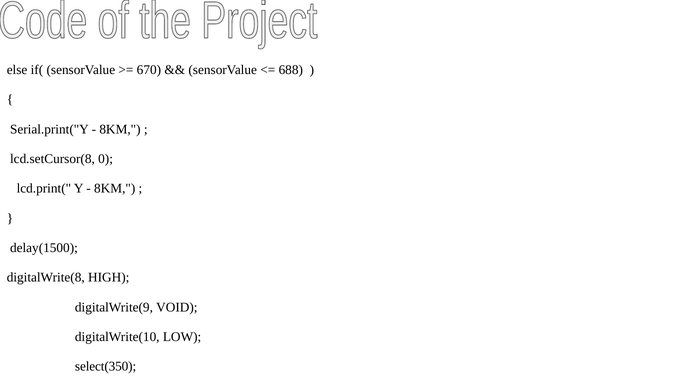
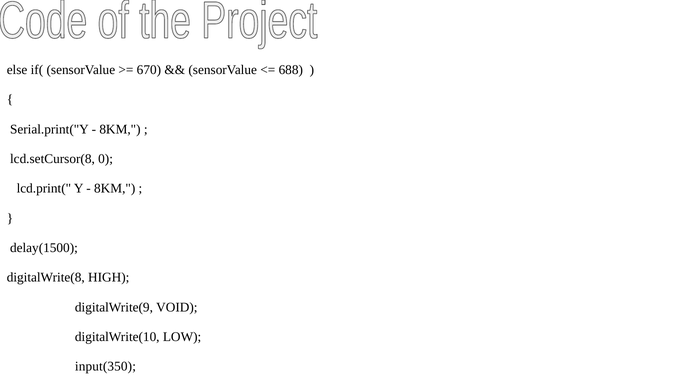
select(350: select(350 -> input(350
